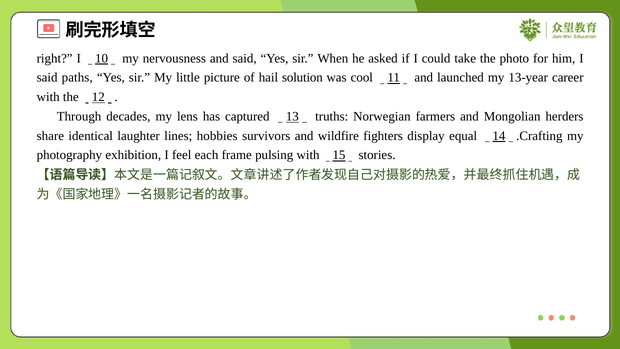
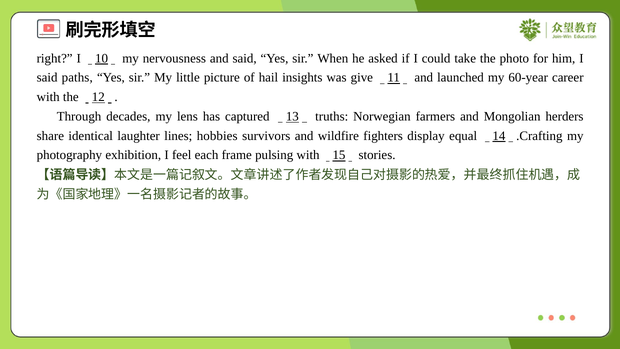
solution: solution -> insights
cool: cool -> give
13-year: 13-year -> 60-year
